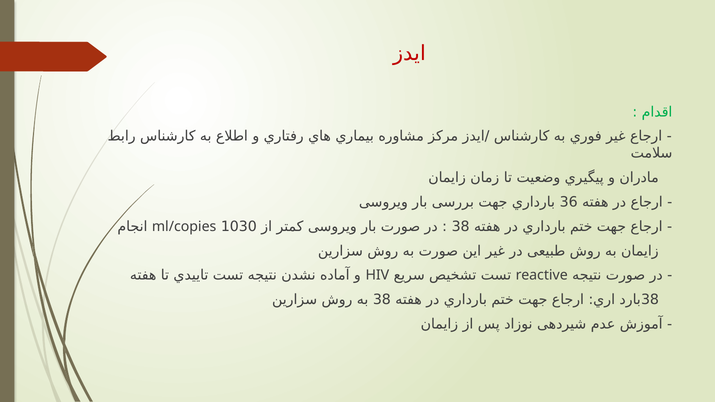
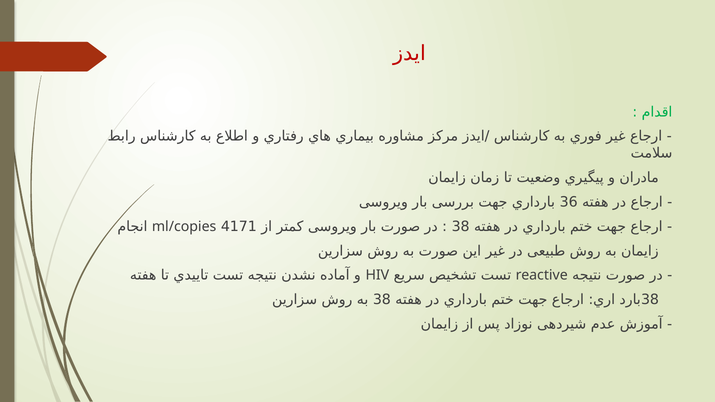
1030: 1030 -> 4171
